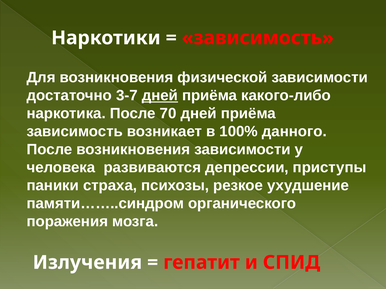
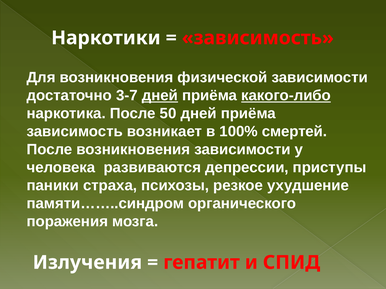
какого-либо underline: none -> present
70: 70 -> 50
данного: данного -> смертей
